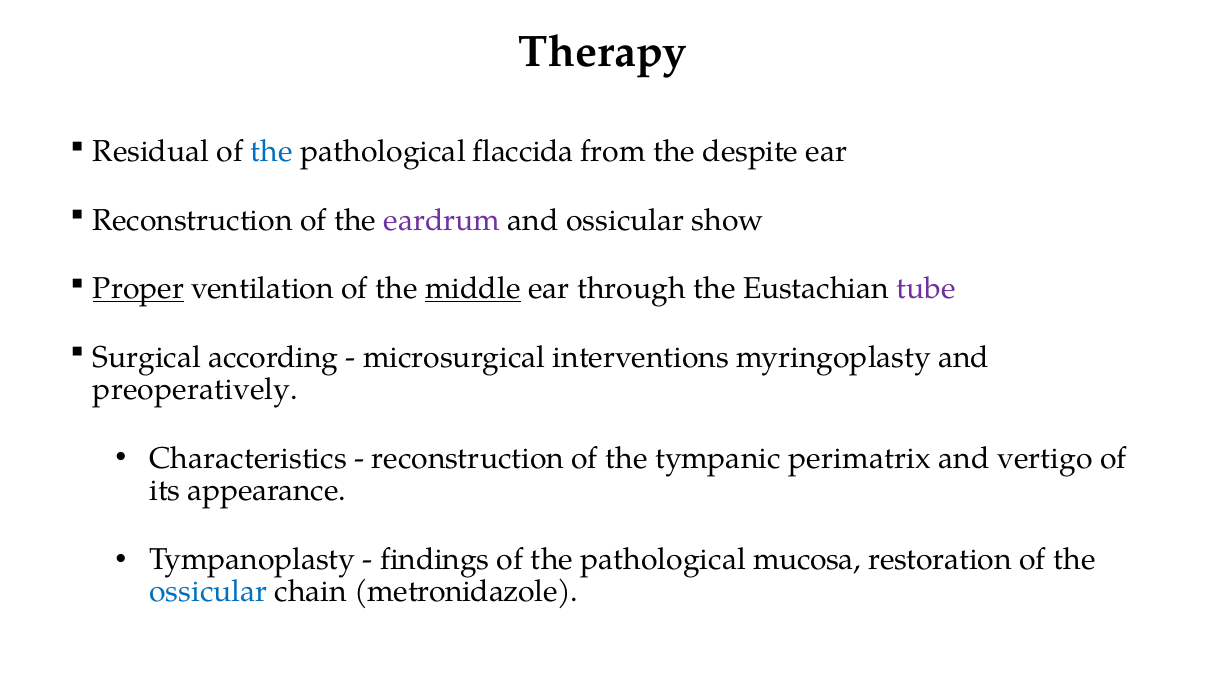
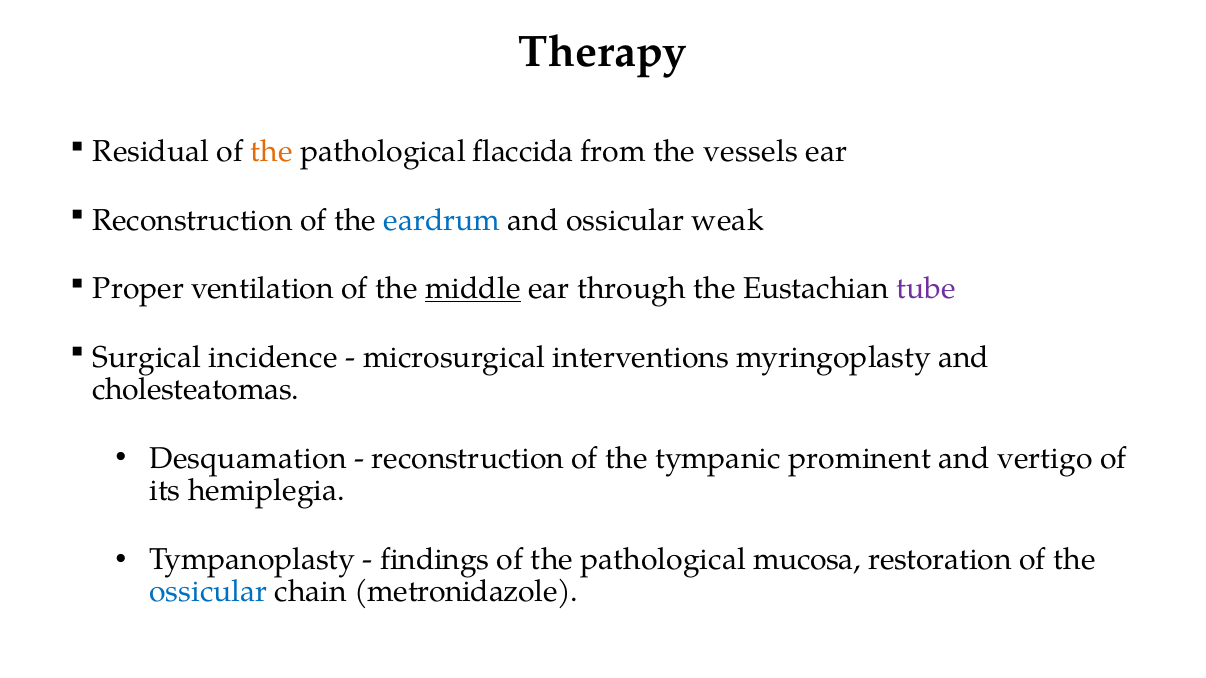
the at (272, 152) colour: blue -> orange
despite: despite -> vessels
eardrum colour: purple -> blue
show: show -> weak
Proper underline: present -> none
according: according -> incidence
preoperatively: preoperatively -> cholesteatomas
Characteristics: Characteristics -> Desquamation
perimatrix: perimatrix -> prominent
appearance: appearance -> hemiplegia
